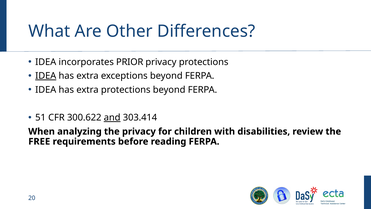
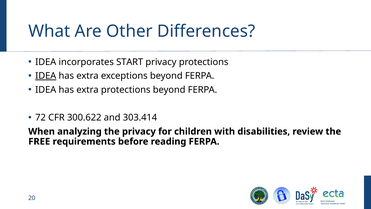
PRIOR: PRIOR -> START
51: 51 -> 72
and underline: present -> none
